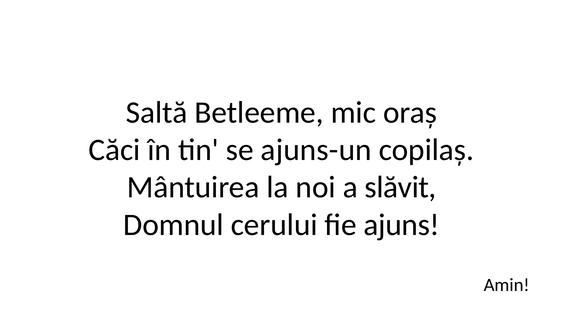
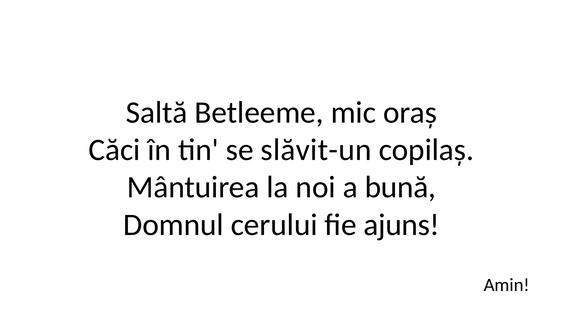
ajuns-un: ajuns-un -> slăvit-un
slăvit: slăvit -> bună
